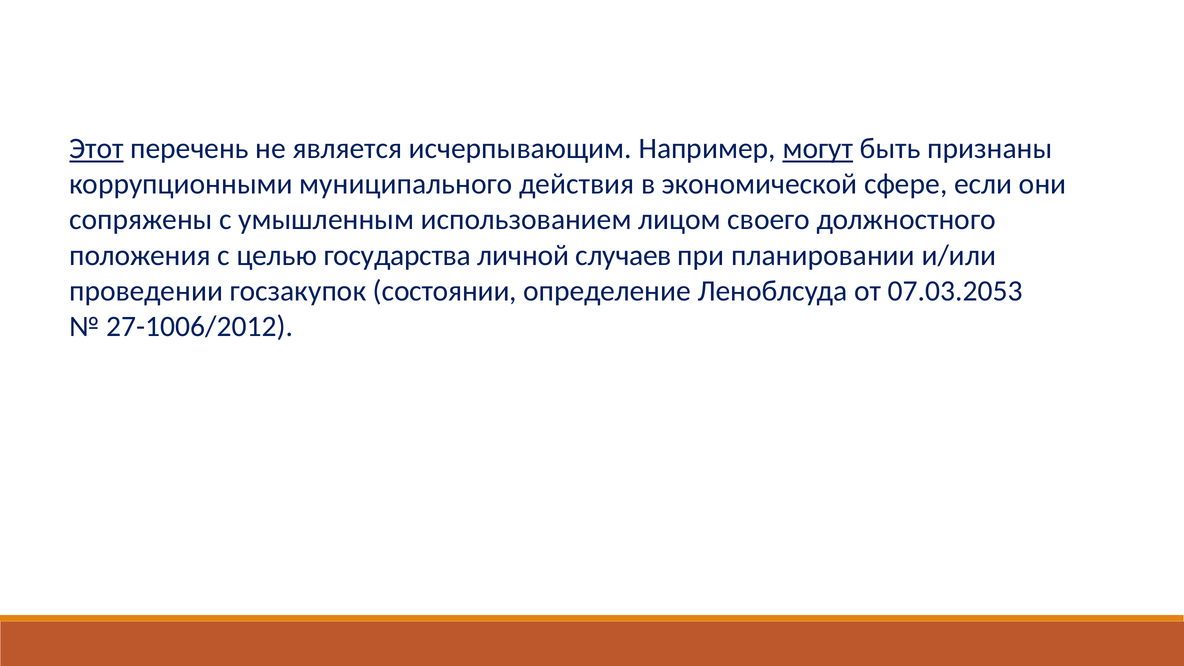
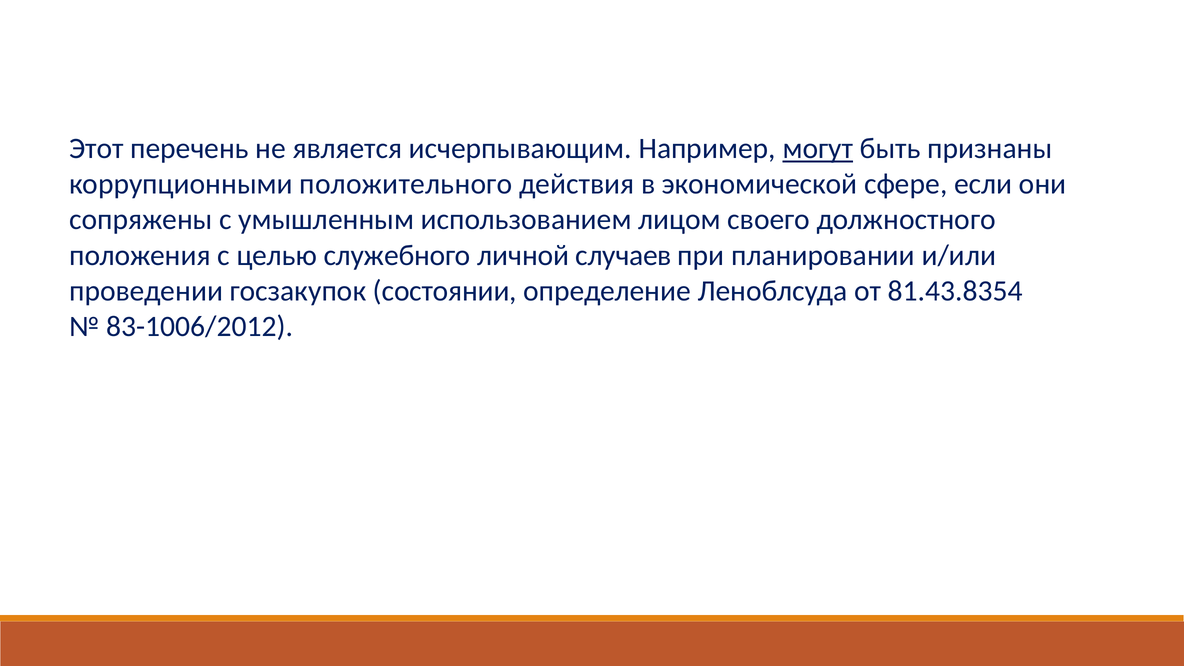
Этот underline: present -> none
муниципального: муниципального -> положительного
государства: государства -> служебного
07.03.2053: 07.03.2053 -> 81.43.8354
27-1006/2012: 27-1006/2012 -> 83-1006/2012
